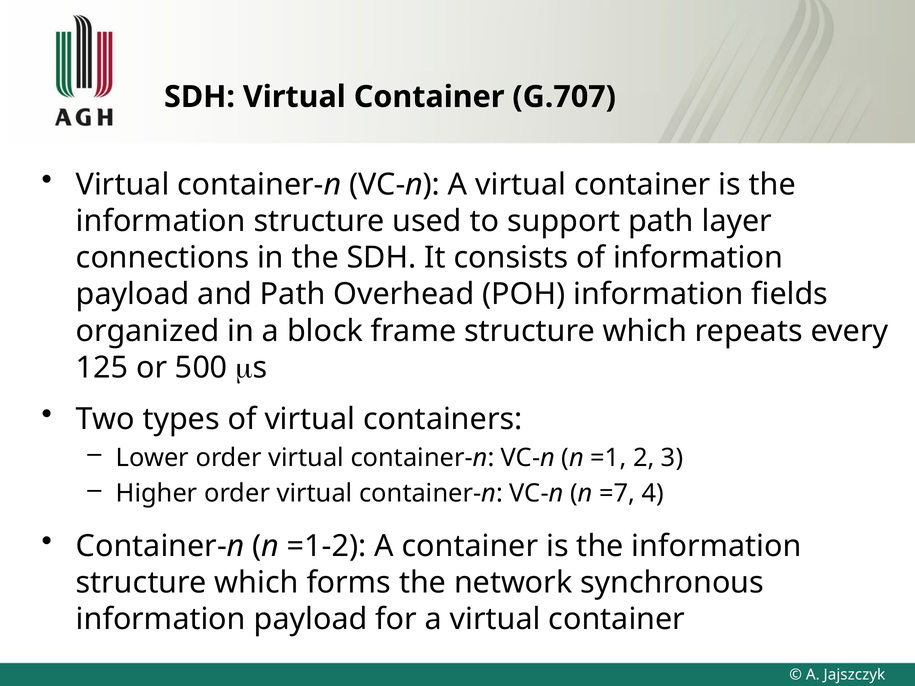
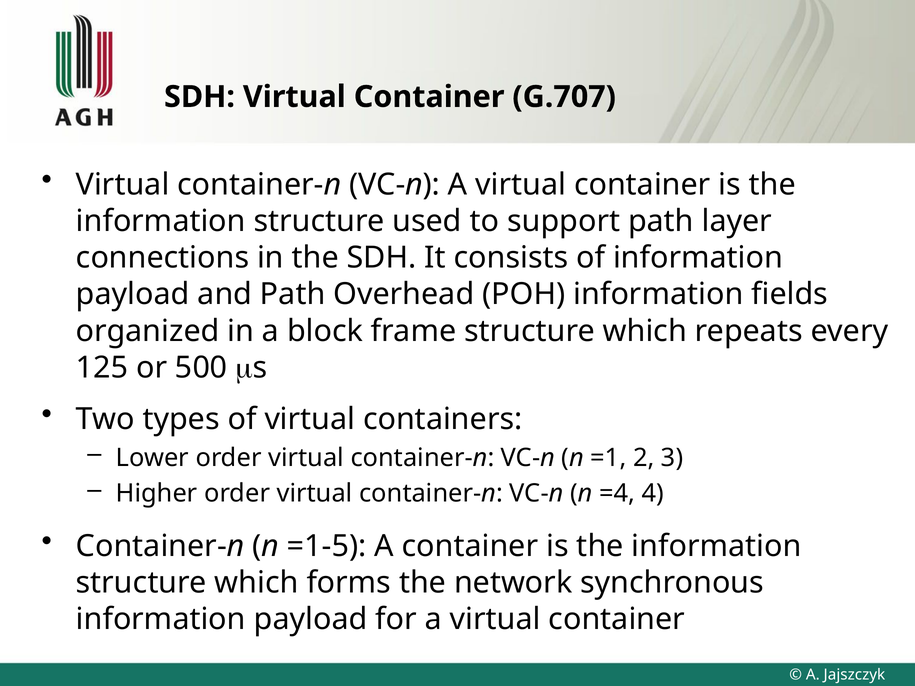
=7: =7 -> =4
=1-2: =1-2 -> =1-5
